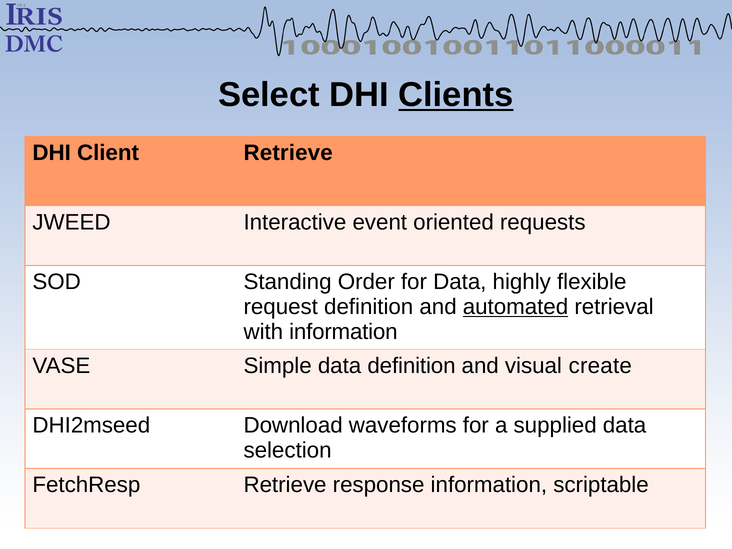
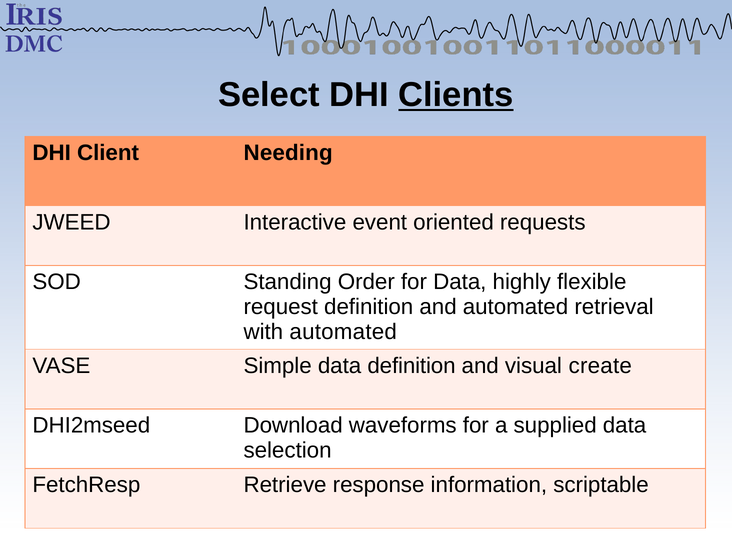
Client Retrieve: Retrieve -> Needing
automated at (515, 307) underline: present -> none
with information: information -> automated
